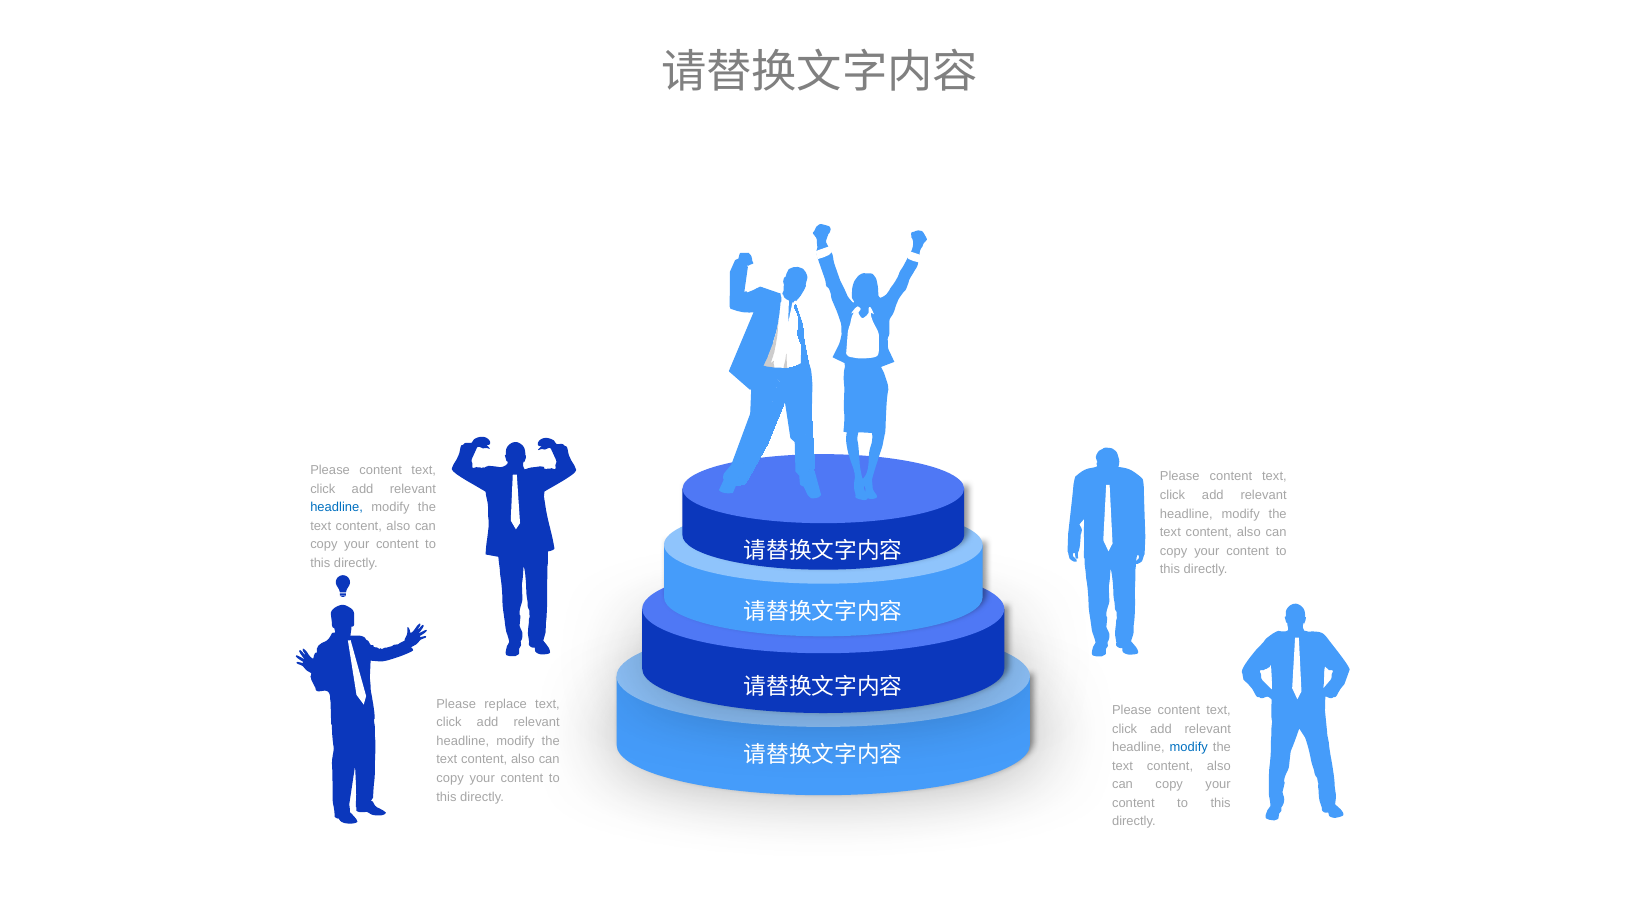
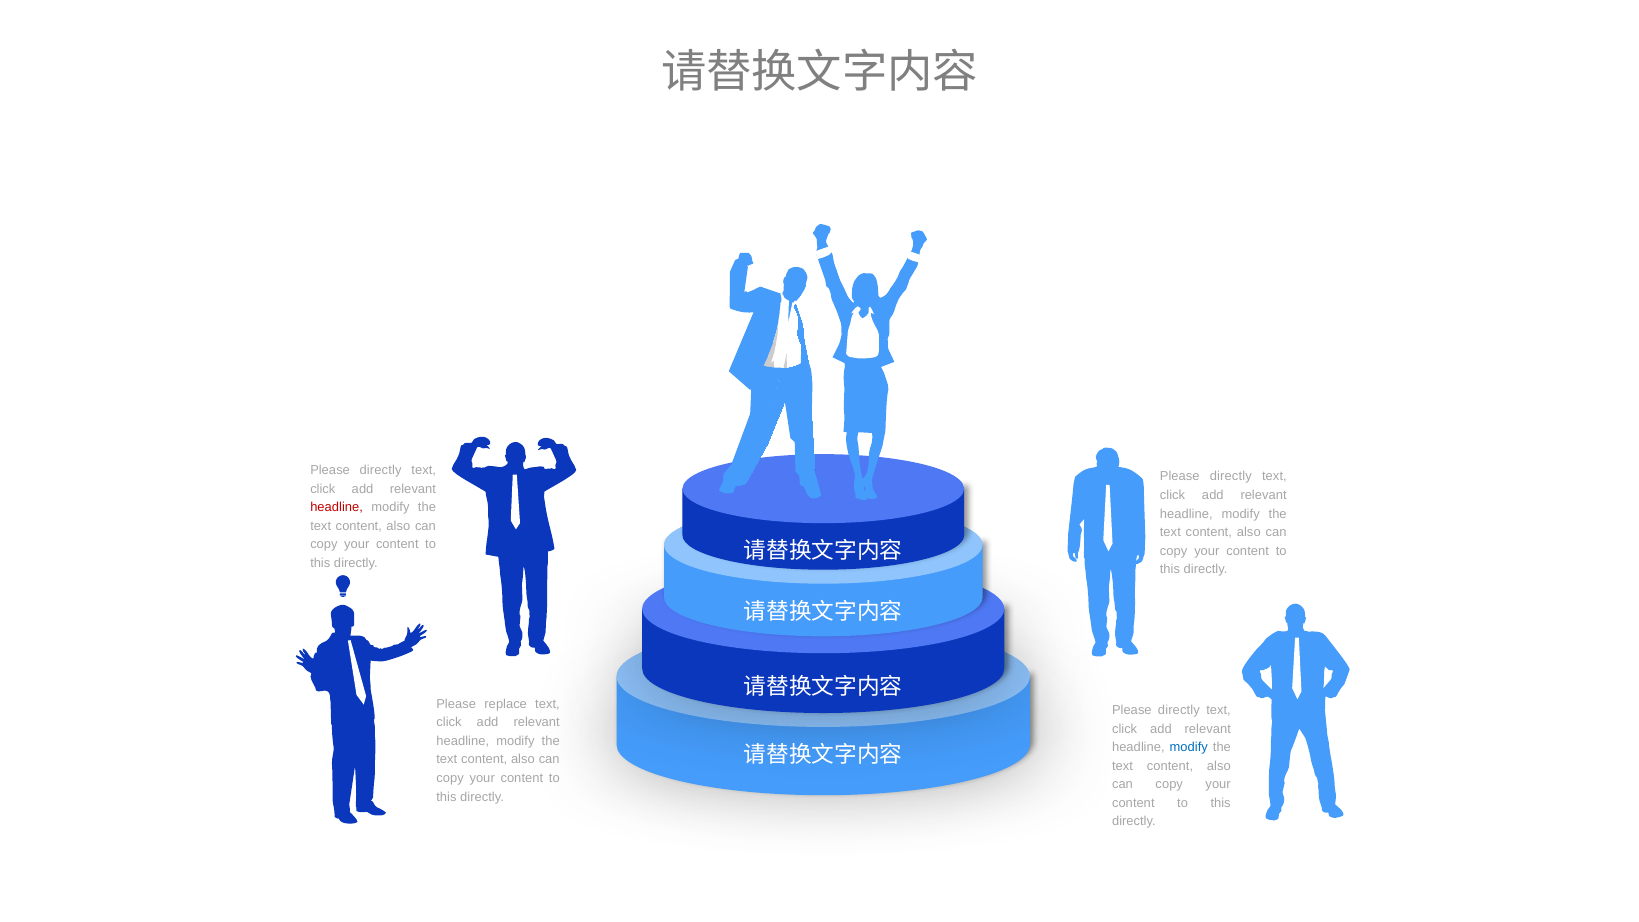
content at (381, 470): content -> directly
content at (1231, 477): content -> directly
headline at (337, 507) colour: blue -> red
content at (1179, 710): content -> directly
